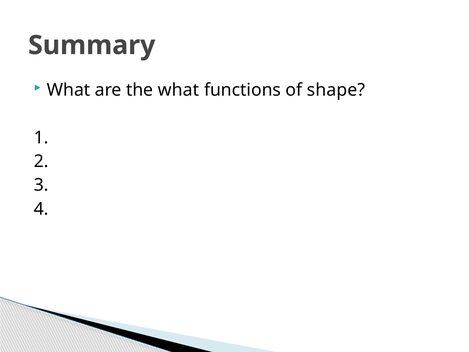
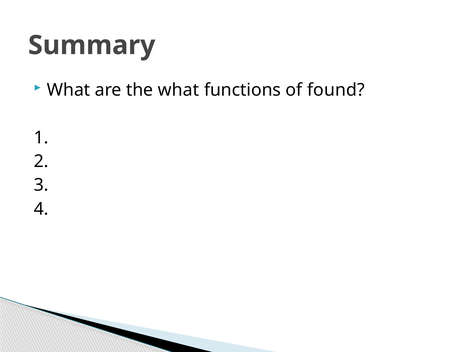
shape: shape -> found
